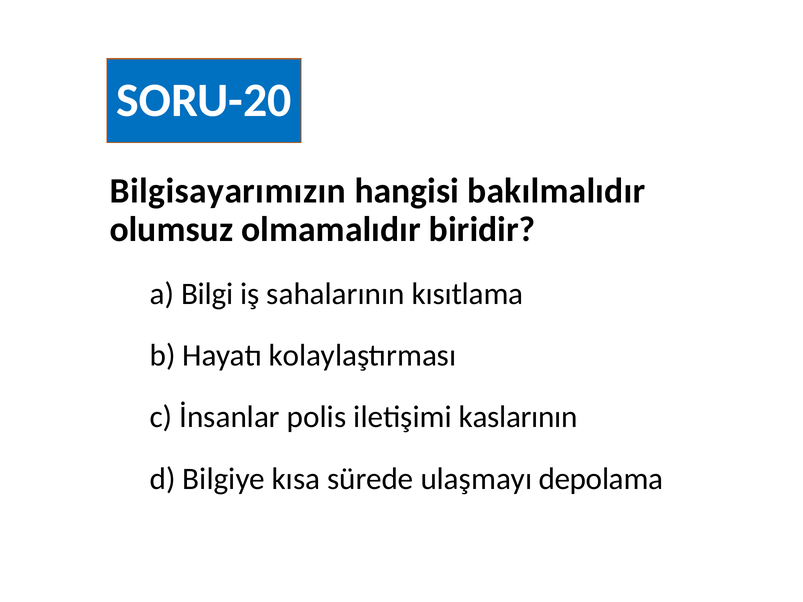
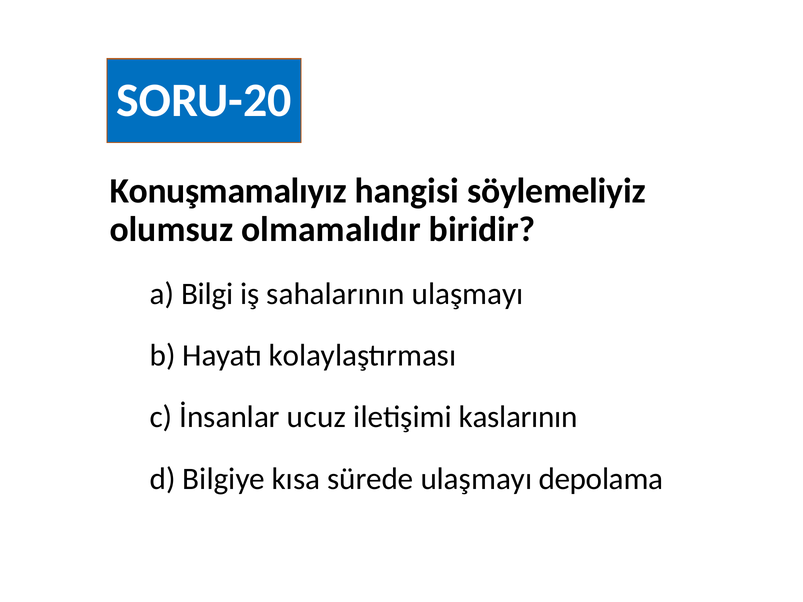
Bilgisayarımızın: Bilgisayarımızın -> Konuşmamalıyız
bakılmalıdır: bakılmalıdır -> söylemeliyiz
sahalarının kısıtlama: kısıtlama -> ulaşmayı
polis: polis -> ucuz
